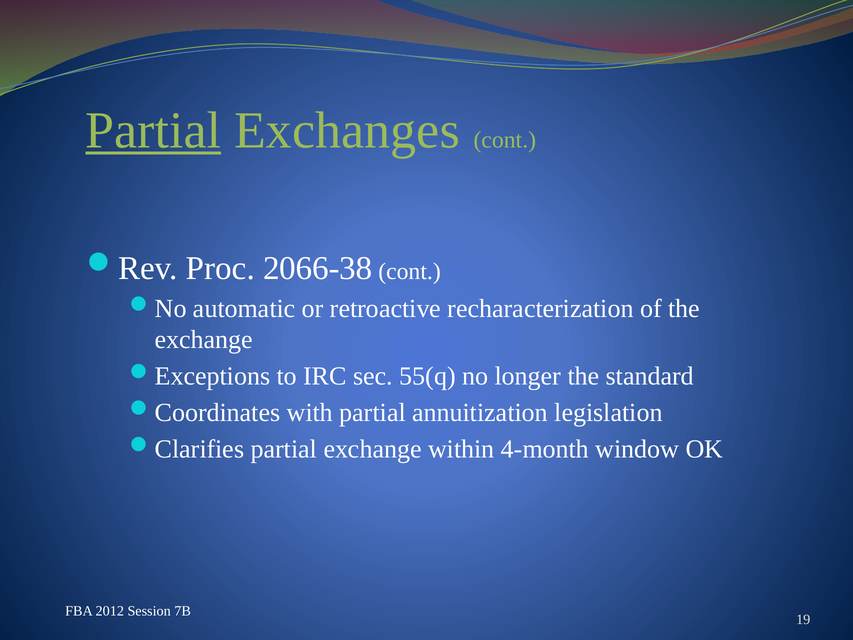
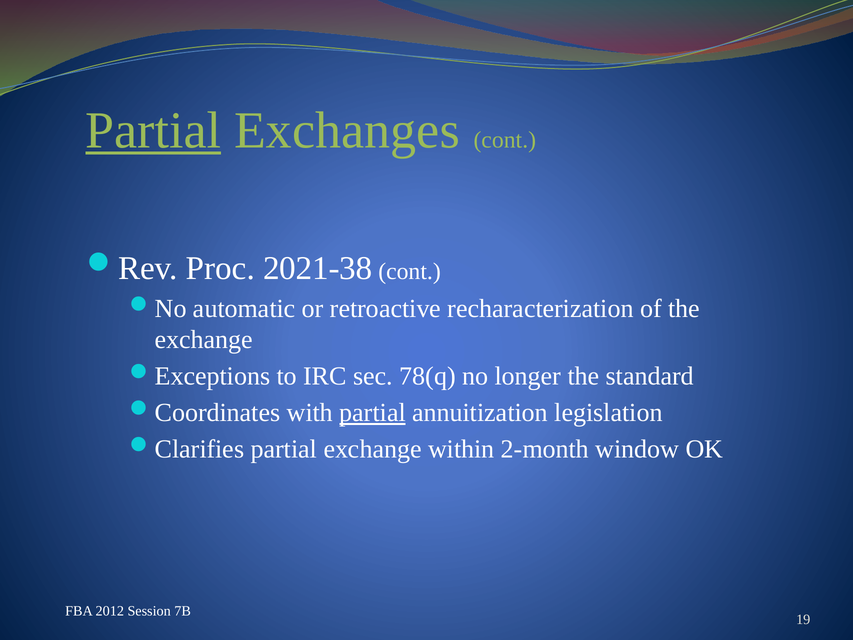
2066-38: 2066-38 -> 2021-38
55(q: 55(q -> 78(q
partial at (373, 413) underline: none -> present
4-month: 4-month -> 2-month
